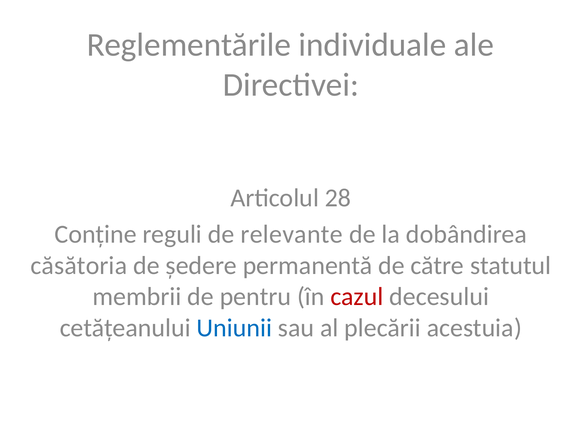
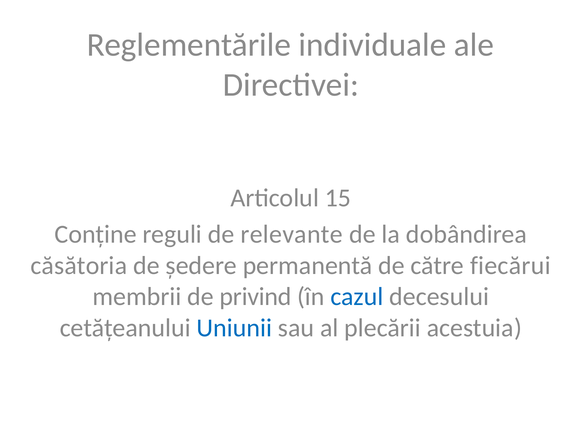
28: 28 -> 15
statutul: statutul -> fiecărui
pentru: pentru -> privind
cazul colour: red -> blue
